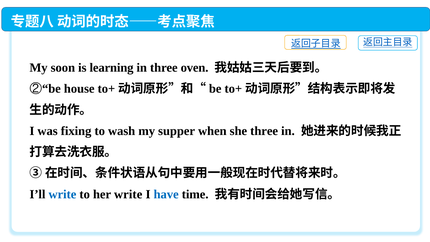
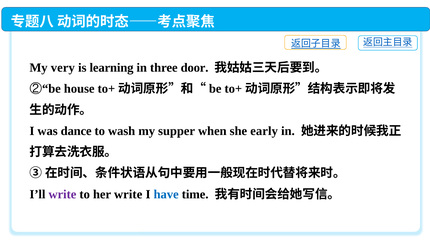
soon: soon -> very
oven: oven -> door
fixing: fixing -> dance
she three: three -> early
write at (62, 194) colour: blue -> purple
